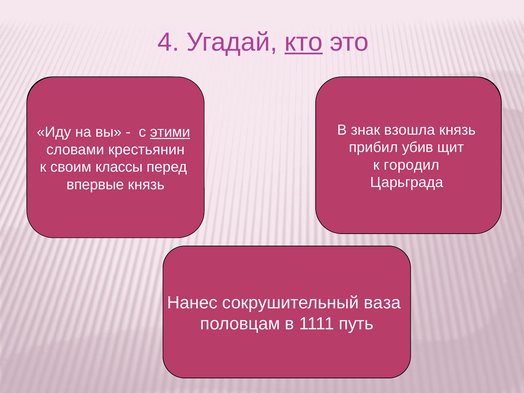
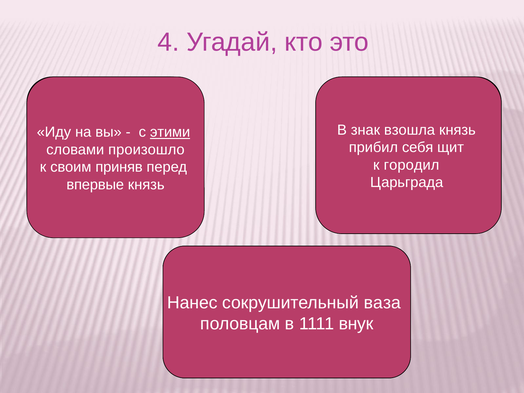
кто underline: present -> none
убив: убив -> себя
крестьянин: крестьянин -> произошло
классы: классы -> приняв
путь: путь -> внук
